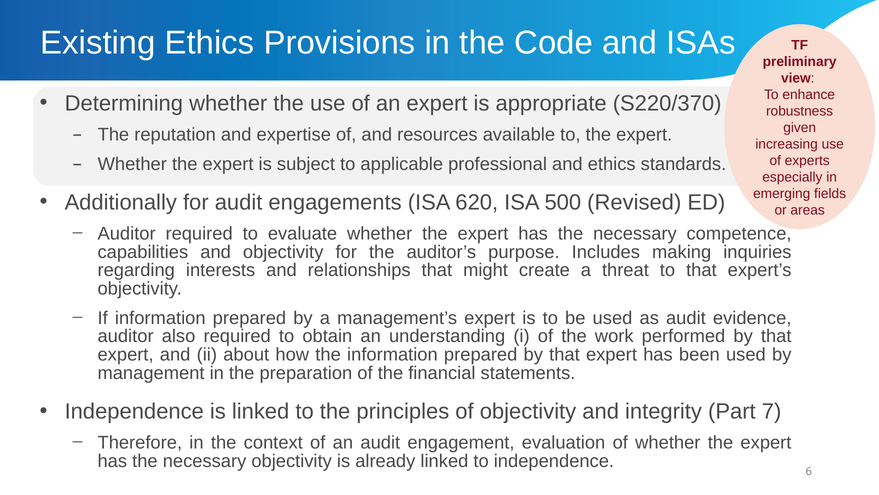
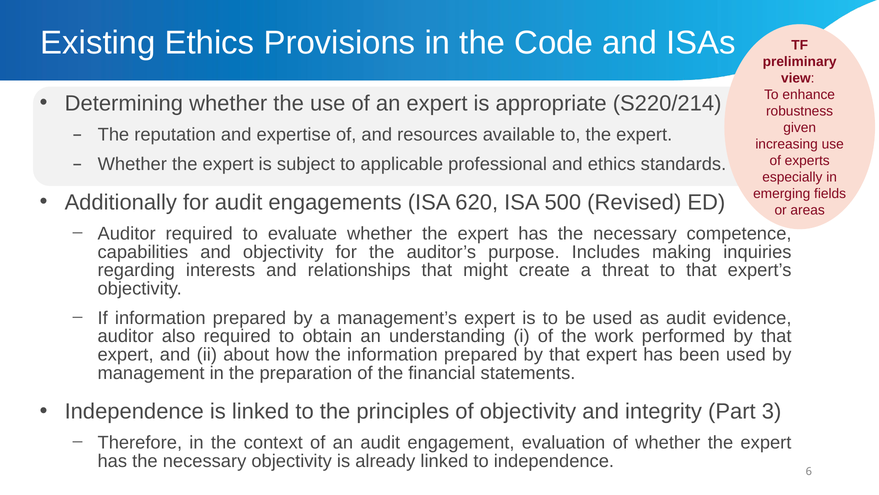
S220/370: S220/370 -> S220/214
7: 7 -> 3
